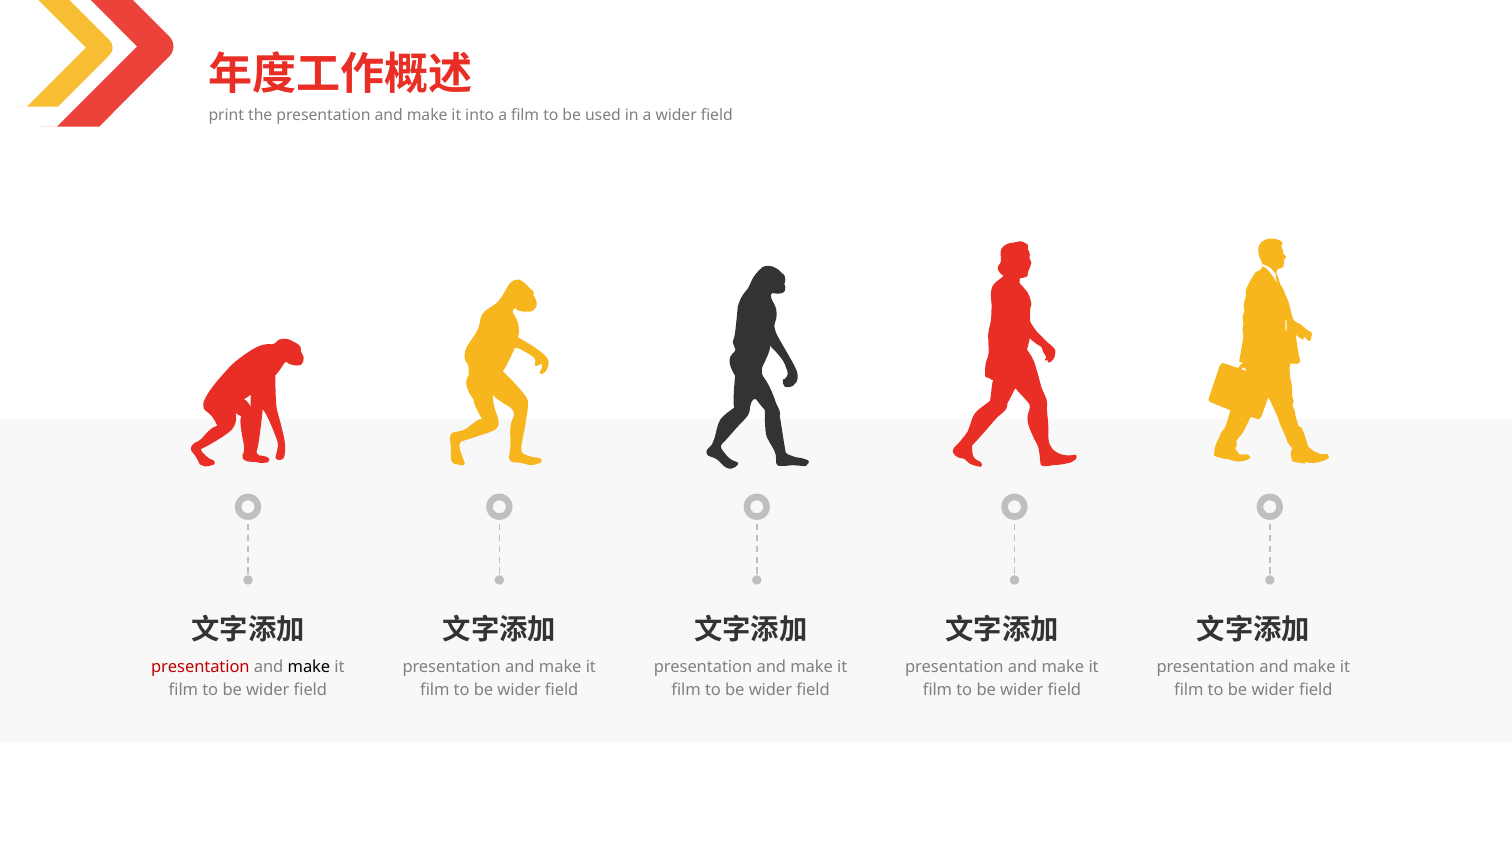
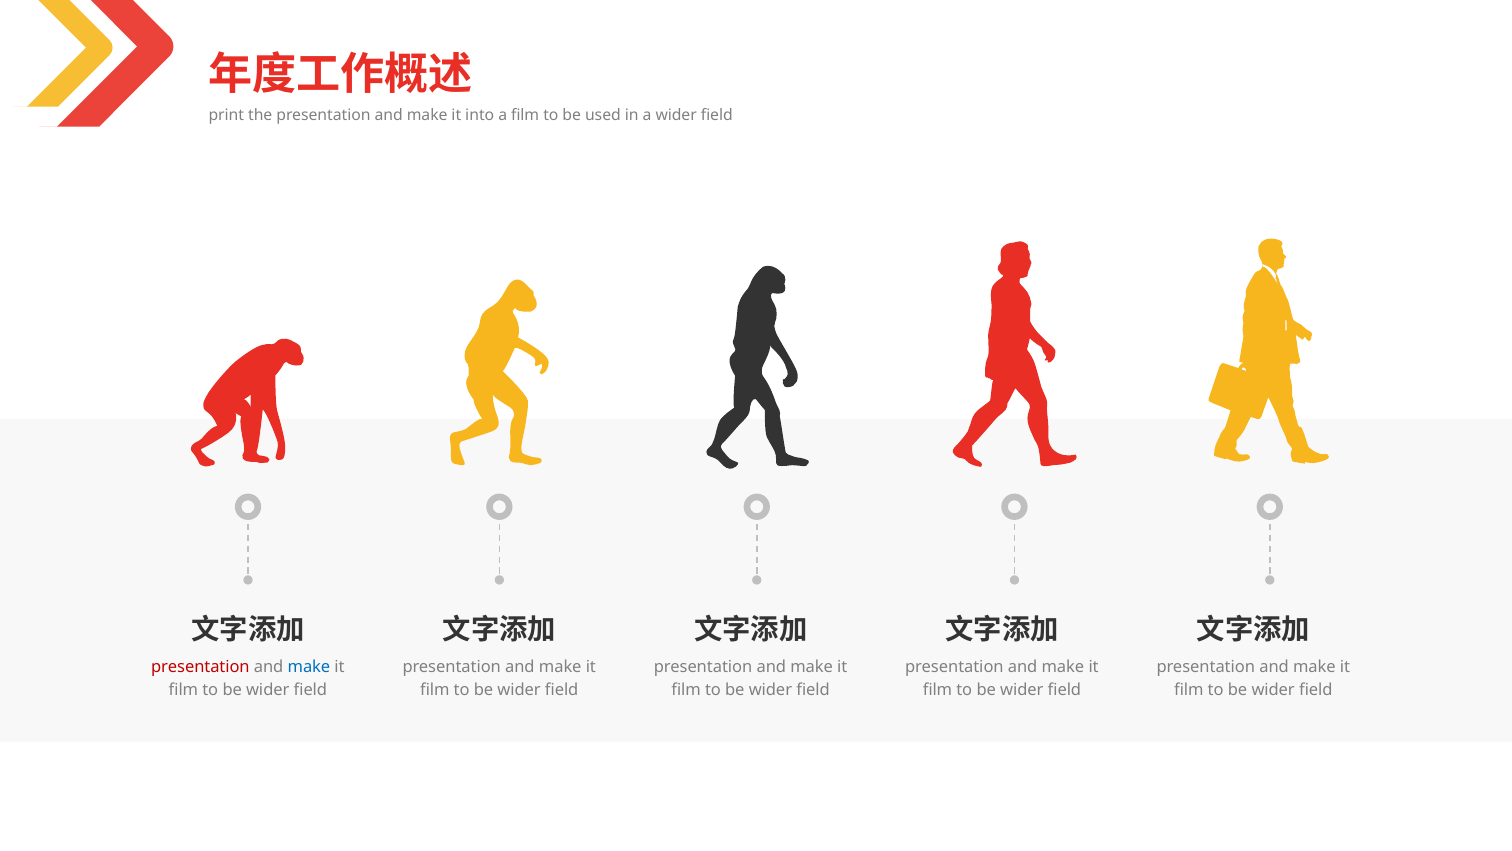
make at (309, 667) colour: black -> blue
